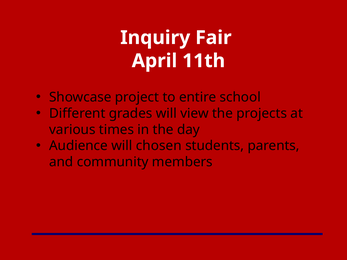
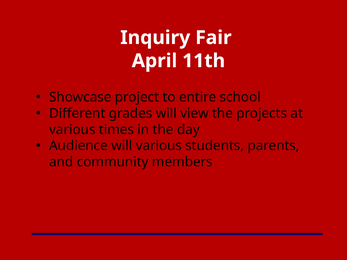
will chosen: chosen -> various
